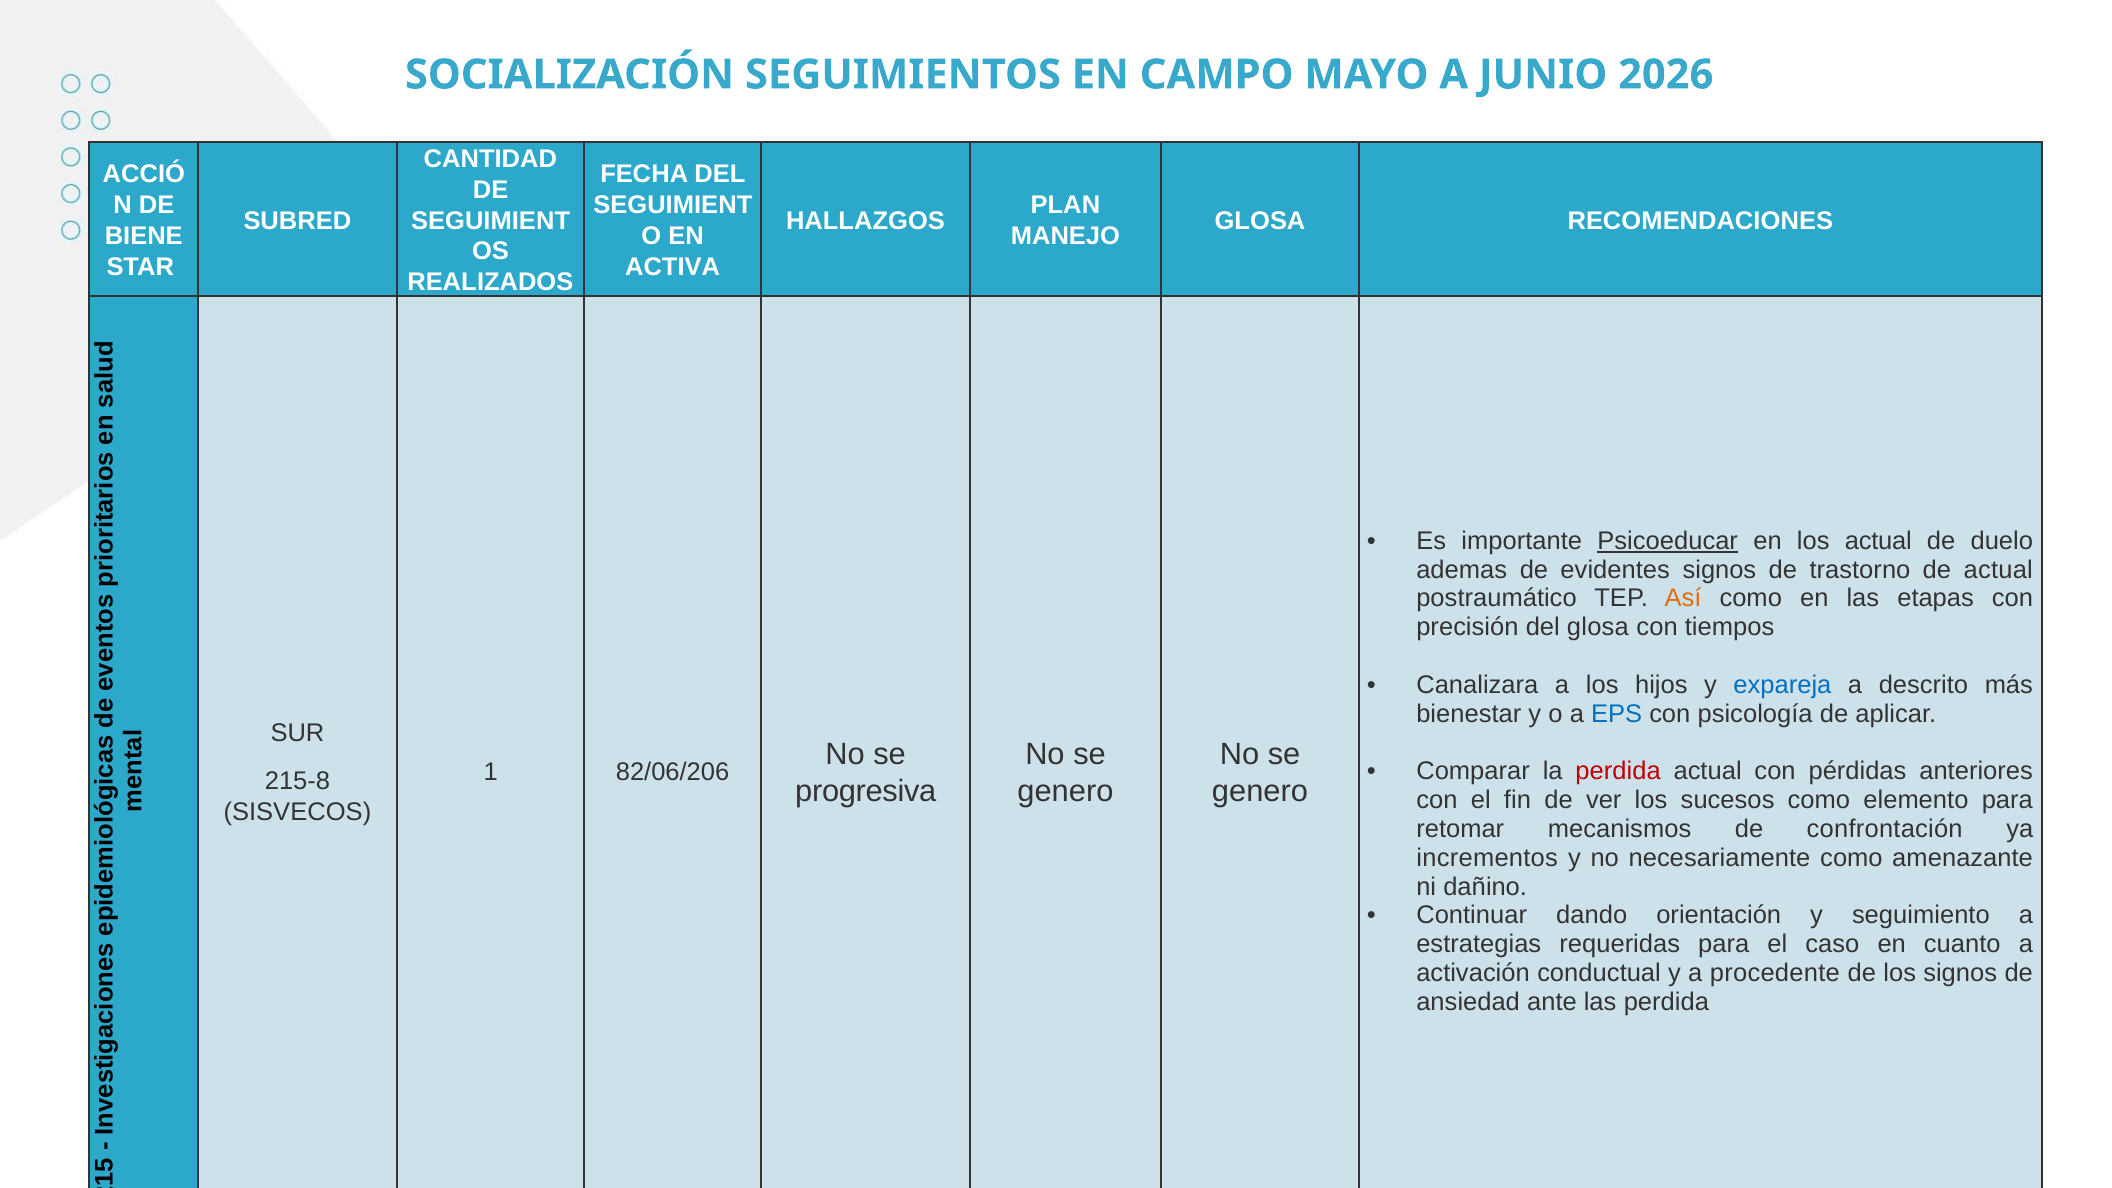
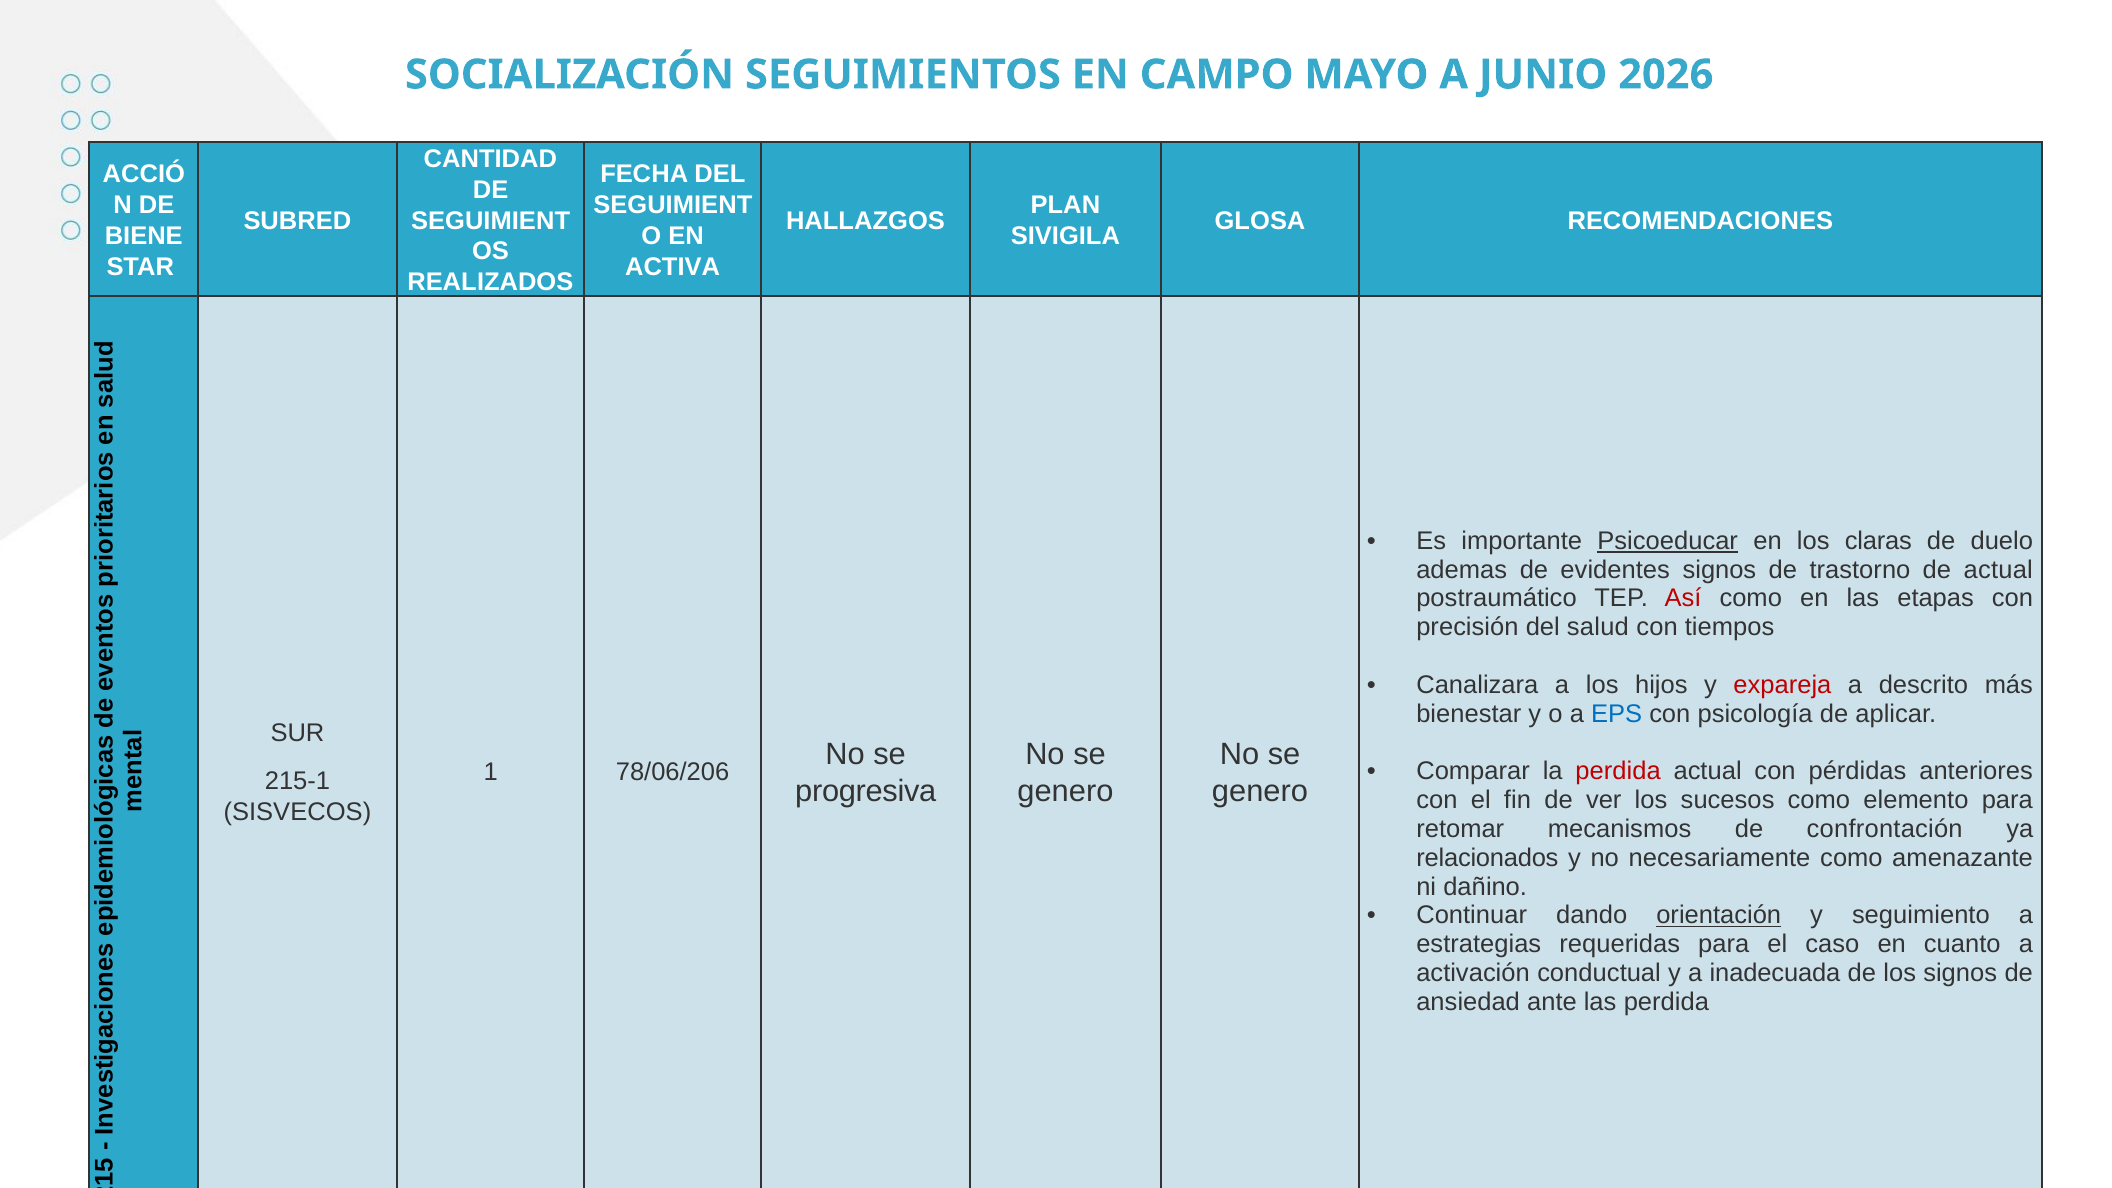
MANEJO: MANEJO -> SIVIGILA
los actual: actual -> claras
Así colour: orange -> red
del glosa: glosa -> salud
expareja colour: blue -> red
82/06/206: 82/06/206 -> 78/06/206
215-8: 215-8 -> 215-1
incrementos: incrementos -> relacionados
orientación underline: none -> present
procedente: procedente -> inadecuada
